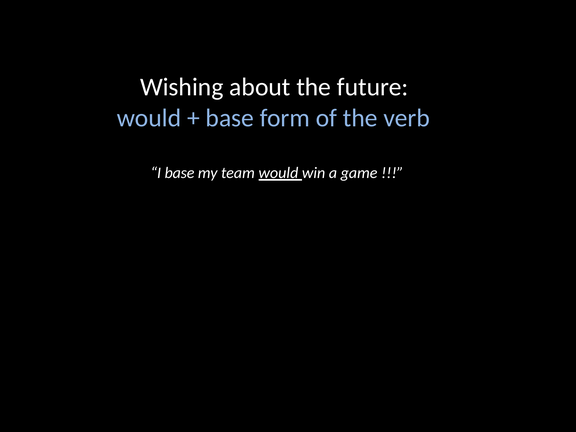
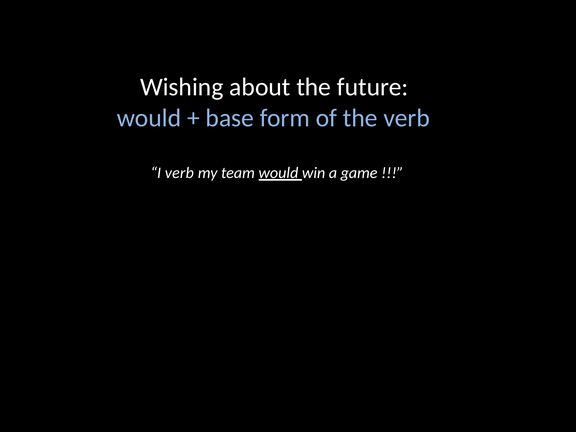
I base: base -> verb
